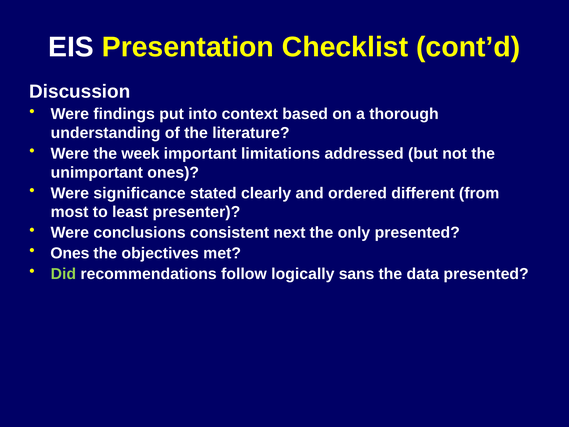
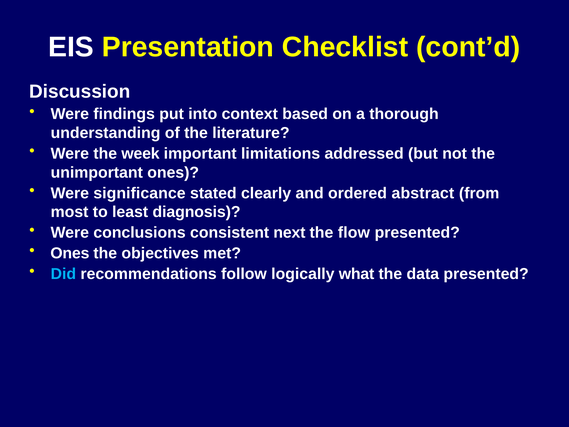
different: different -> abstract
presenter: presenter -> diagnosis
only: only -> flow
Did colour: light green -> light blue
sans: sans -> what
